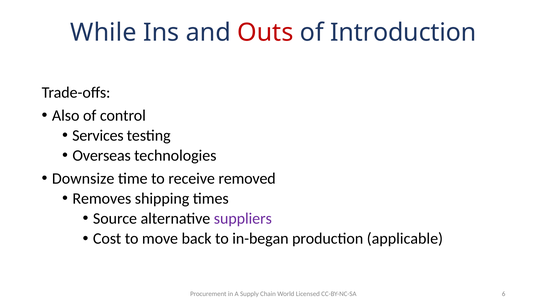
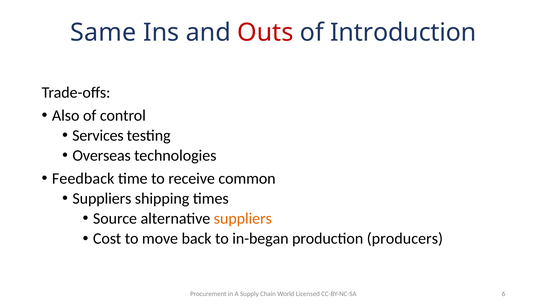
While: While -> Same
Downsize: Downsize -> Feedback
removed: removed -> common
Removes at (102, 198): Removes -> Suppliers
suppliers at (243, 218) colour: purple -> orange
applicable: applicable -> producers
